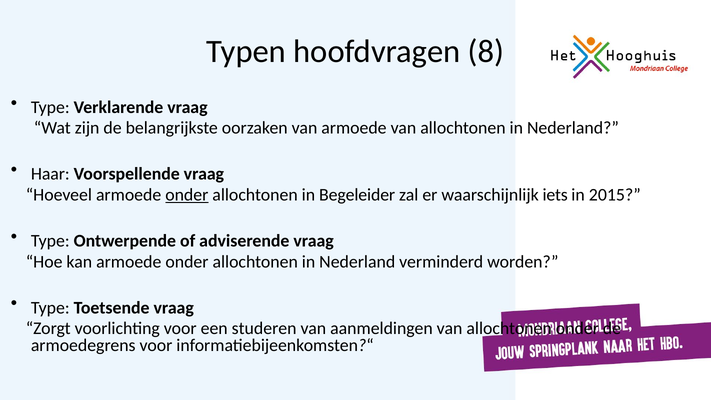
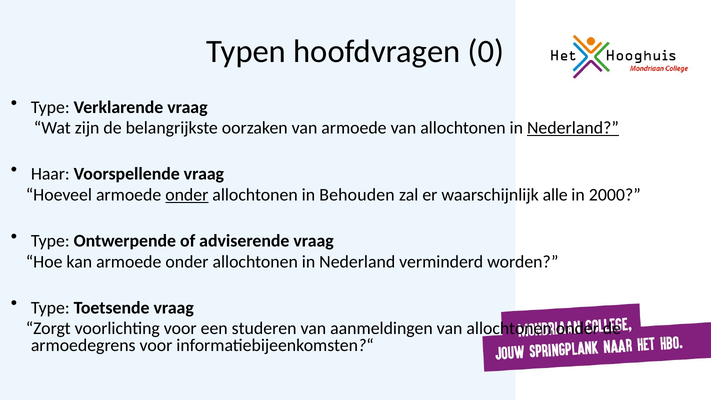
8: 8 -> 0
Nederland at (573, 128) underline: none -> present
Begeleider: Begeleider -> Behouden
iets: iets -> alle
2015: 2015 -> 2000
